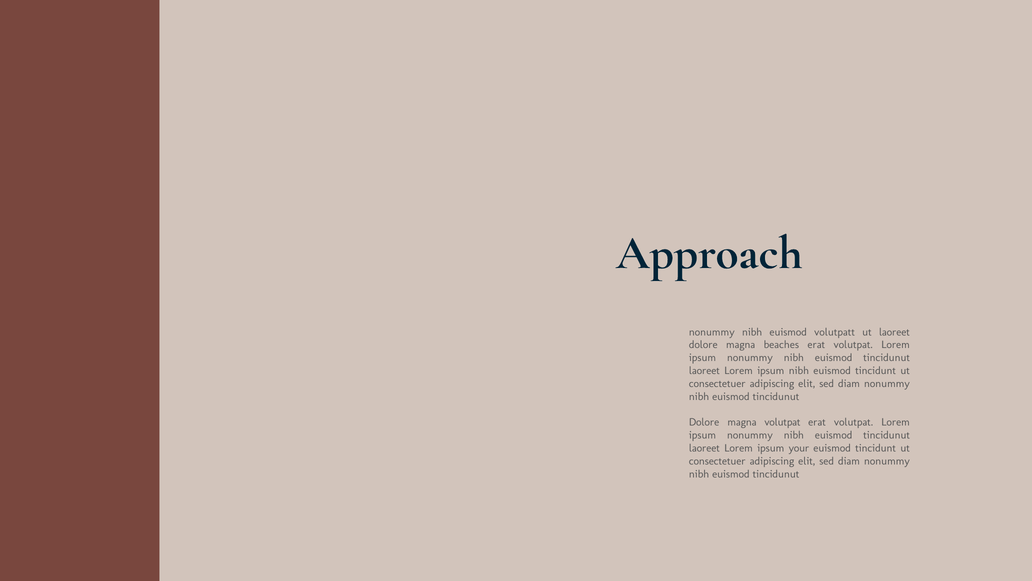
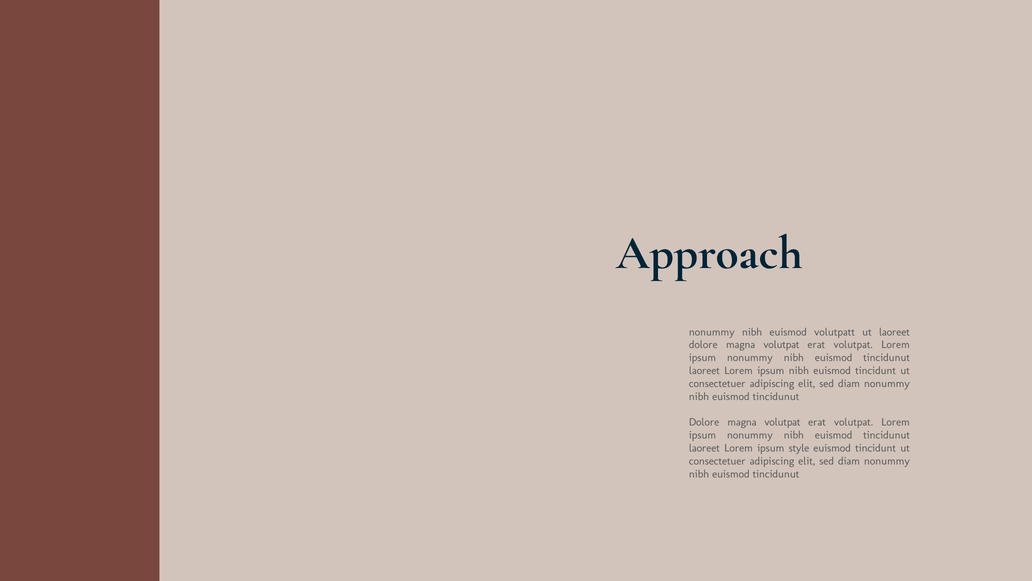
beaches at (781, 345): beaches -> volutpat
your: your -> style
